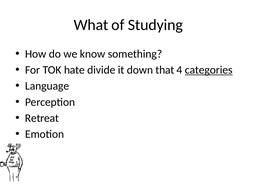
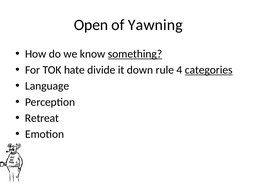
What: What -> Open
Studying: Studying -> Yawning
something underline: none -> present
that: that -> rule
